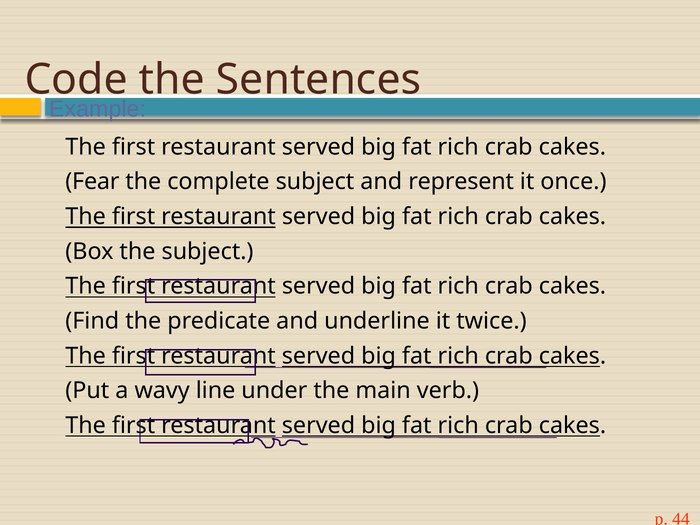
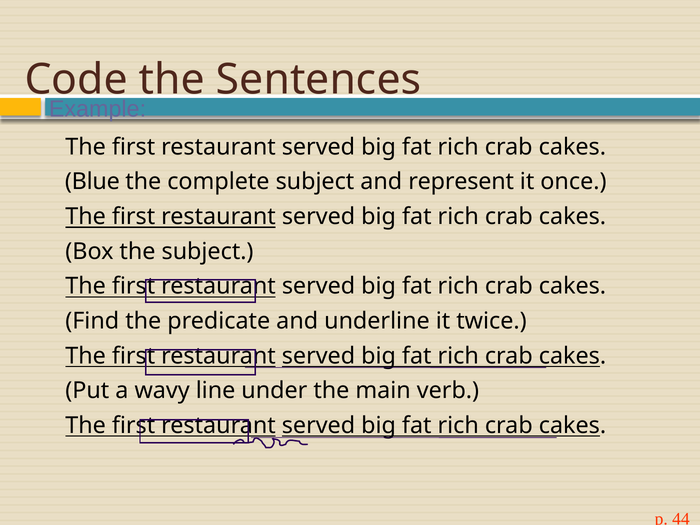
Fear: Fear -> Blue
